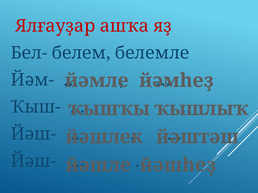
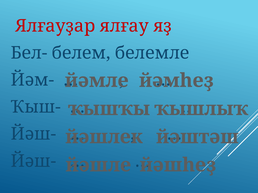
ашҡа: ашҡа -> ялғау
